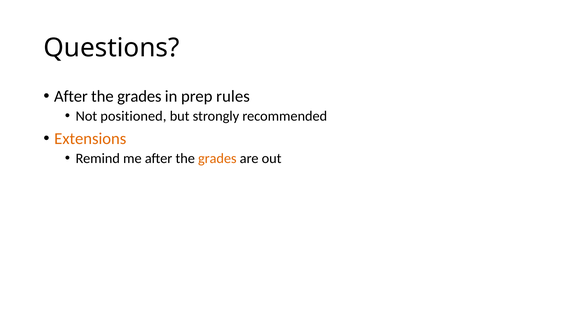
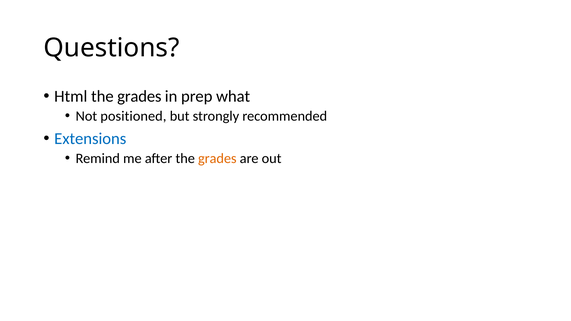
After at (71, 97): After -> Html
rules: rules -> what
Extensions colour: orange -> blue
